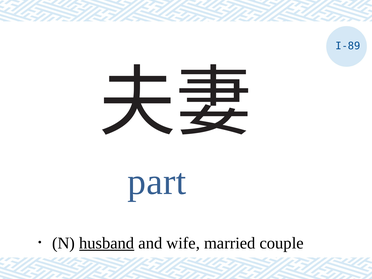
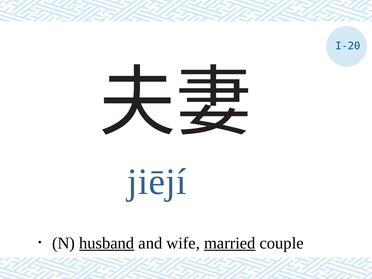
I-89: I-89 -> I-20
part: part -> jiējí
married underline: none -> present
